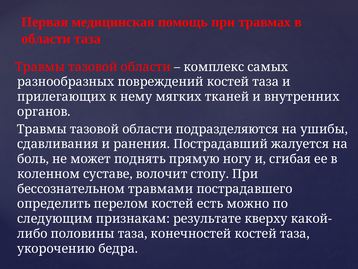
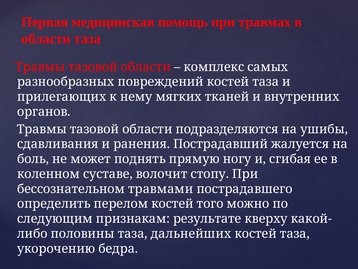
есть: есть -> того
конечностей: конечностей -> дальнейших
